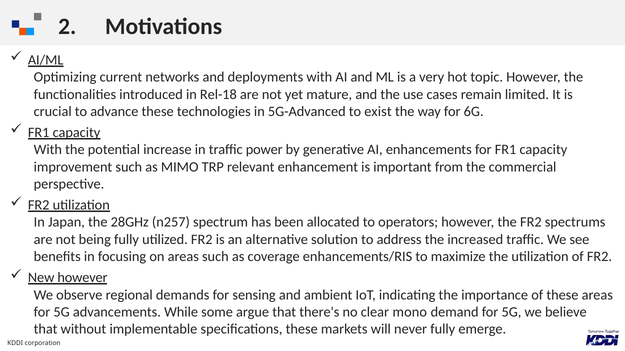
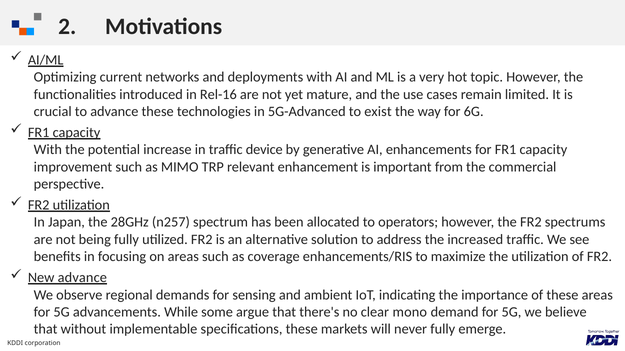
Rel-18: Rel-18 -> Rel-16
power: power -> device
New however: however -> advance
